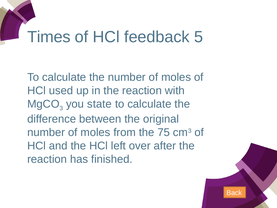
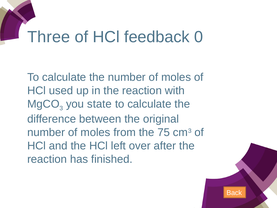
Times: Times -> Three
5: 5 -> 0
